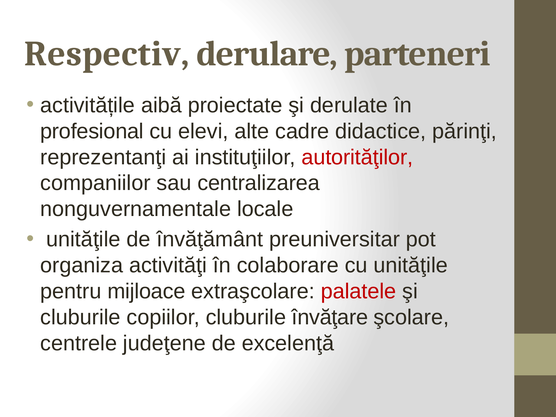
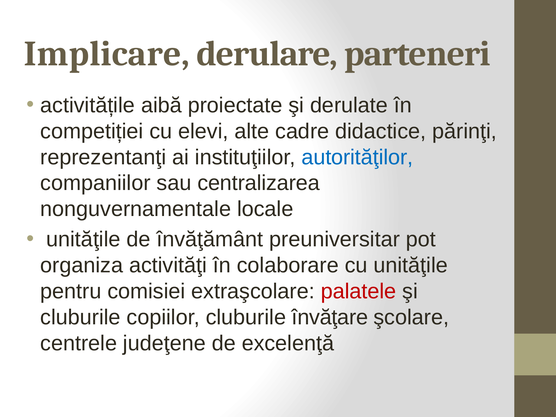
Respectiv: Respectiv -> Implicare
profesional: profesional -> competiției
autorităţilor colour: red -> blue
mijloace: mijloace -> comisiei
